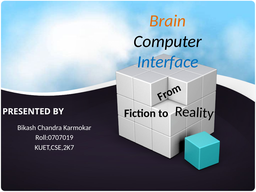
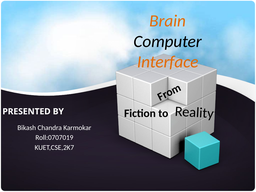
Interface colour: blue -> orange
